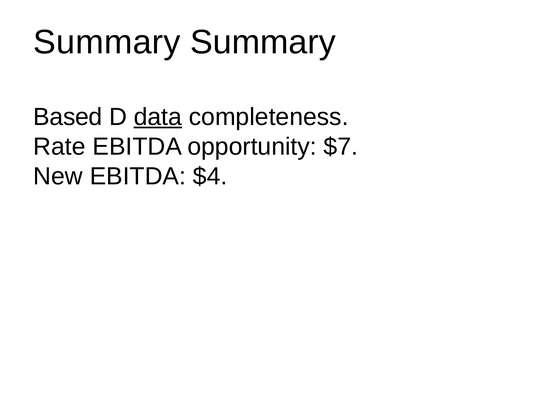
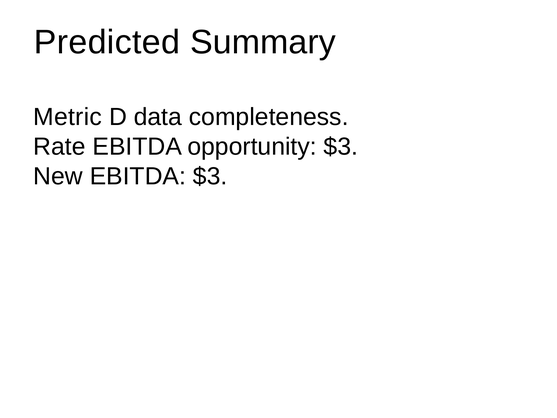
Summary at (107, 42): Summary -> Predicted
Based: Based -> Metric
data underline: present -> none
opportunity $7: $7 -> $3
EBITDA $4: $4 -> $3
